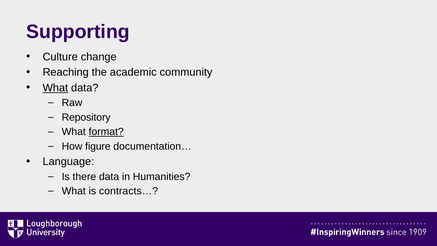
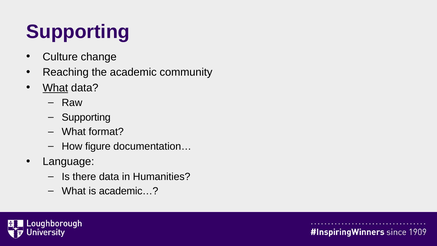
Repository at (86, 117): Repository -> Supporting
format underline: present -> none
contracts…: contracts… -> academic…
